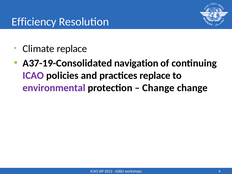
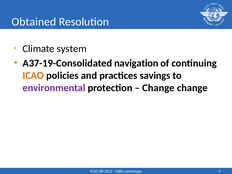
Efficiency: Efficiency -> Obtained
Climate replace: replace -> system
ICAO at (33, 76) colour: purple -> orange
practices replace: replace -> savings
